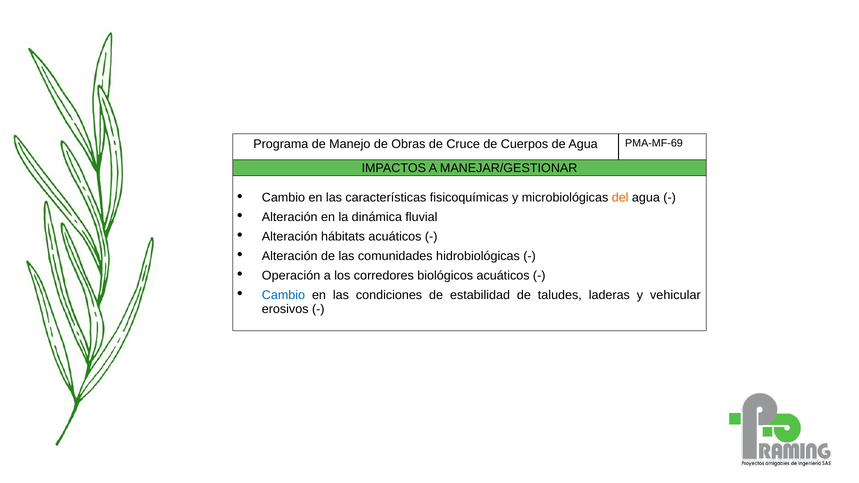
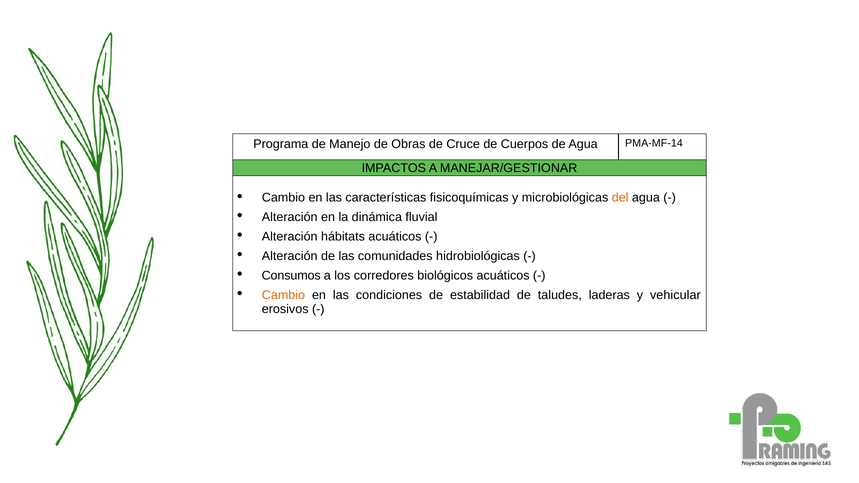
PMA-MF-69: PMA-MF-69 -> PMA-MF-14
Operación: Operación -> Consumos
Cambio at (283, 295) colour: blue -> orange
